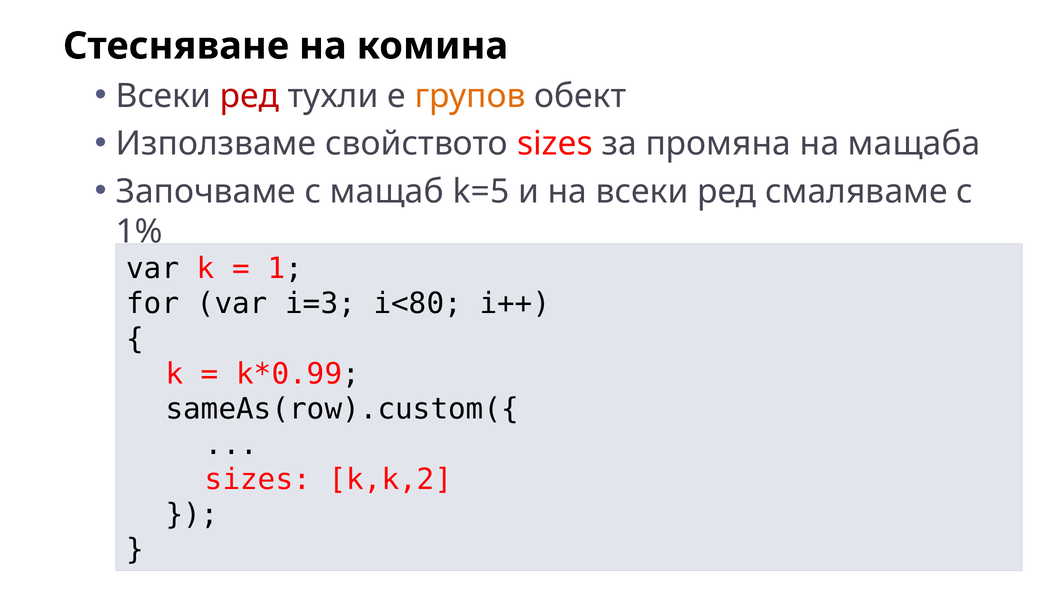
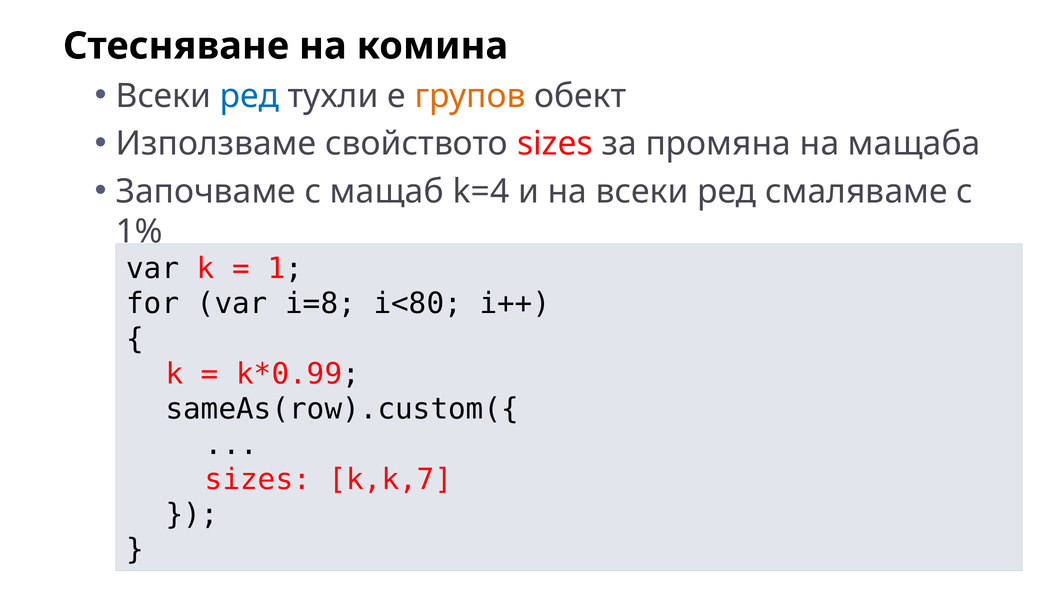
ред at (250, 96) colour: red -> blue
k=5: k=5 -> k=4
i=3: i=3 -> i=8
k,k,2: k,k,2 -> k,k,7
